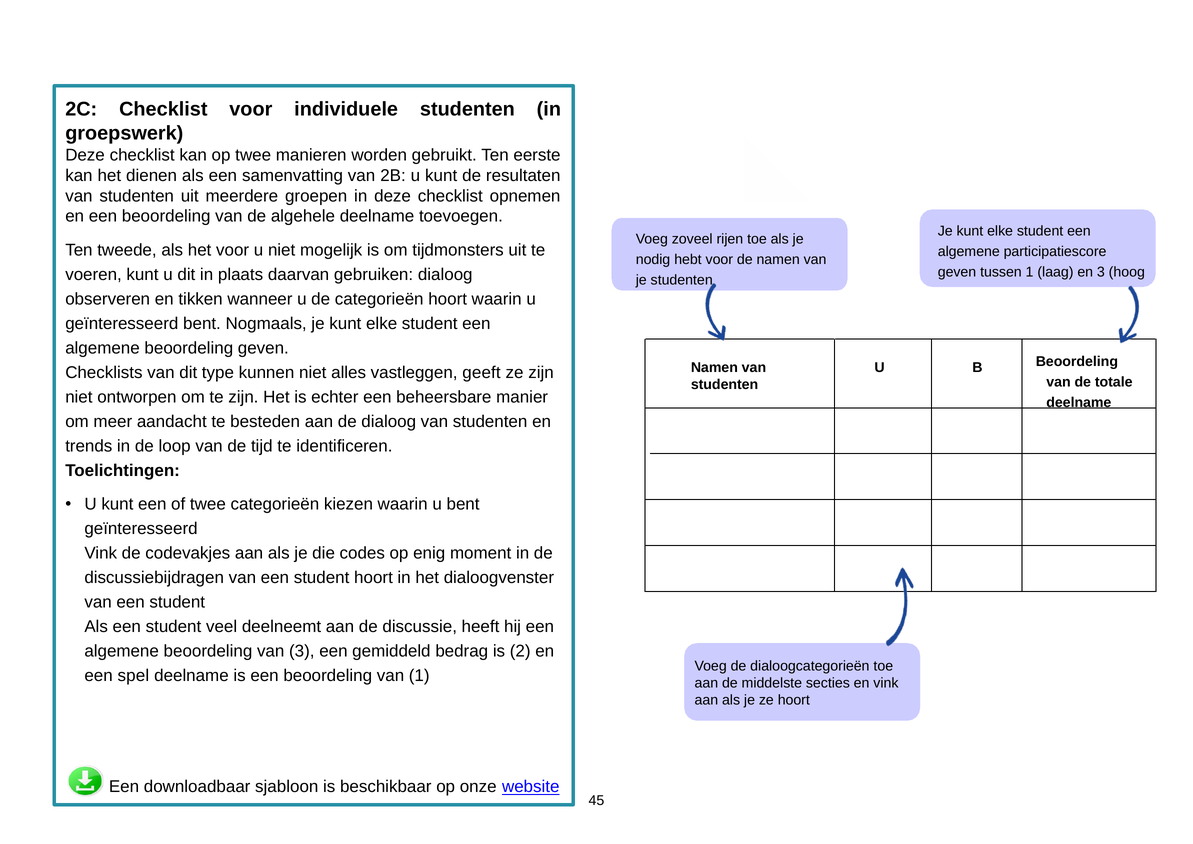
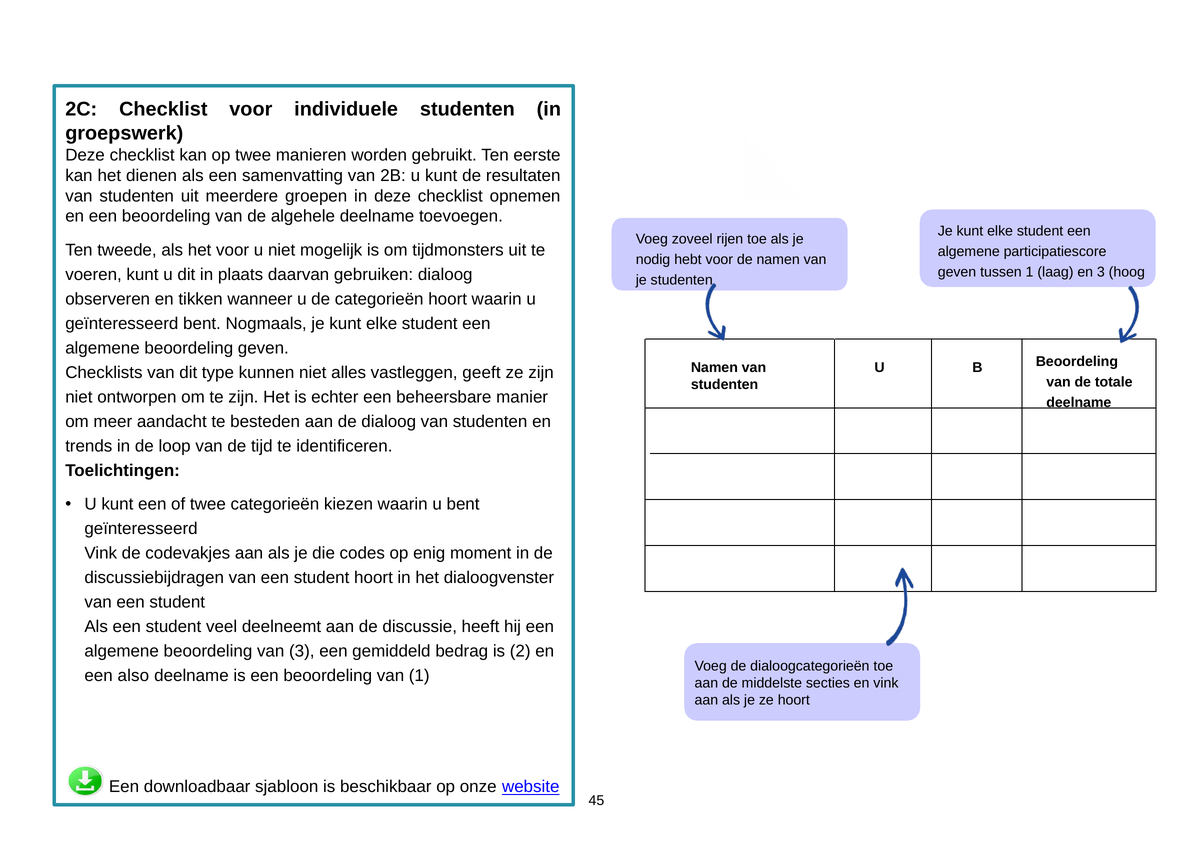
spel: spel -> also
